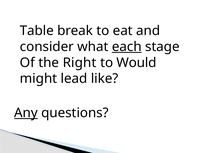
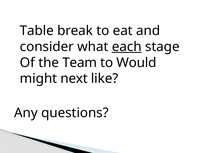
Right: Right -> Team
lead: lead -> next
Any underline: present -> none
